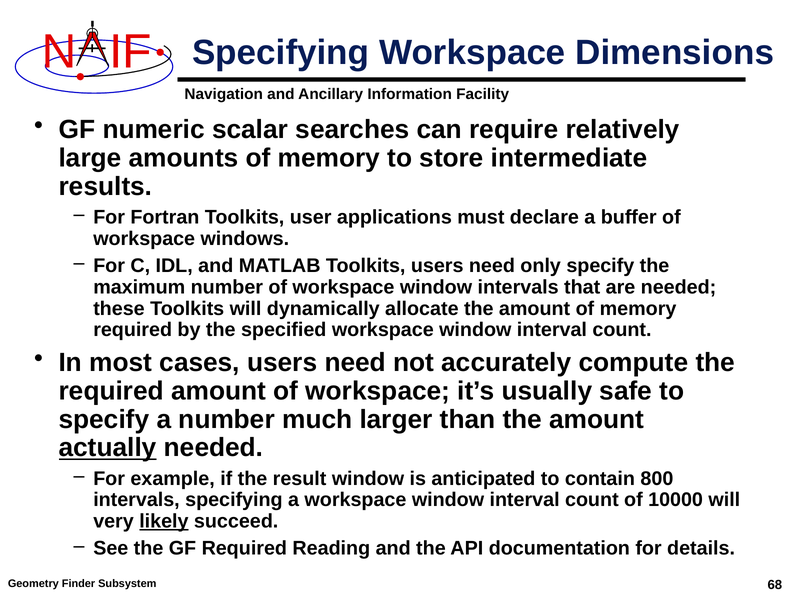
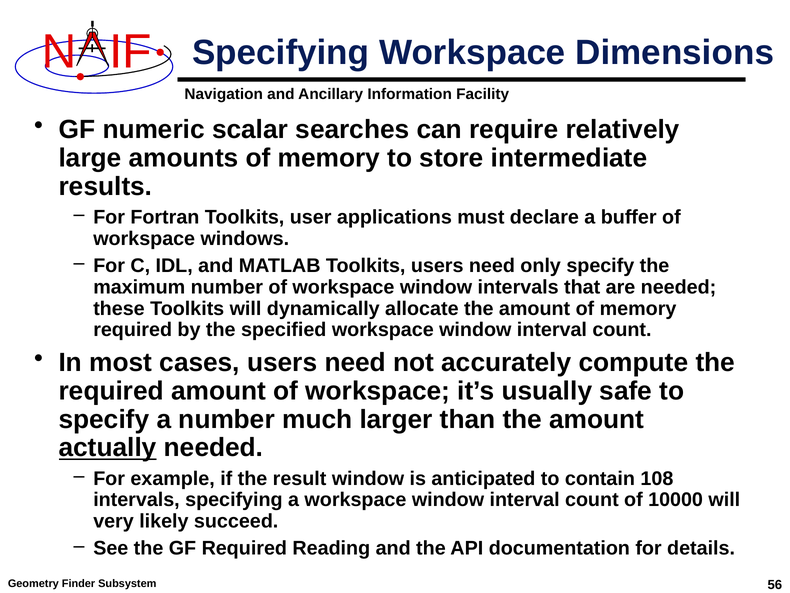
800: 800 -> 108
likely underline: present -> none
68: 68 -> 56
